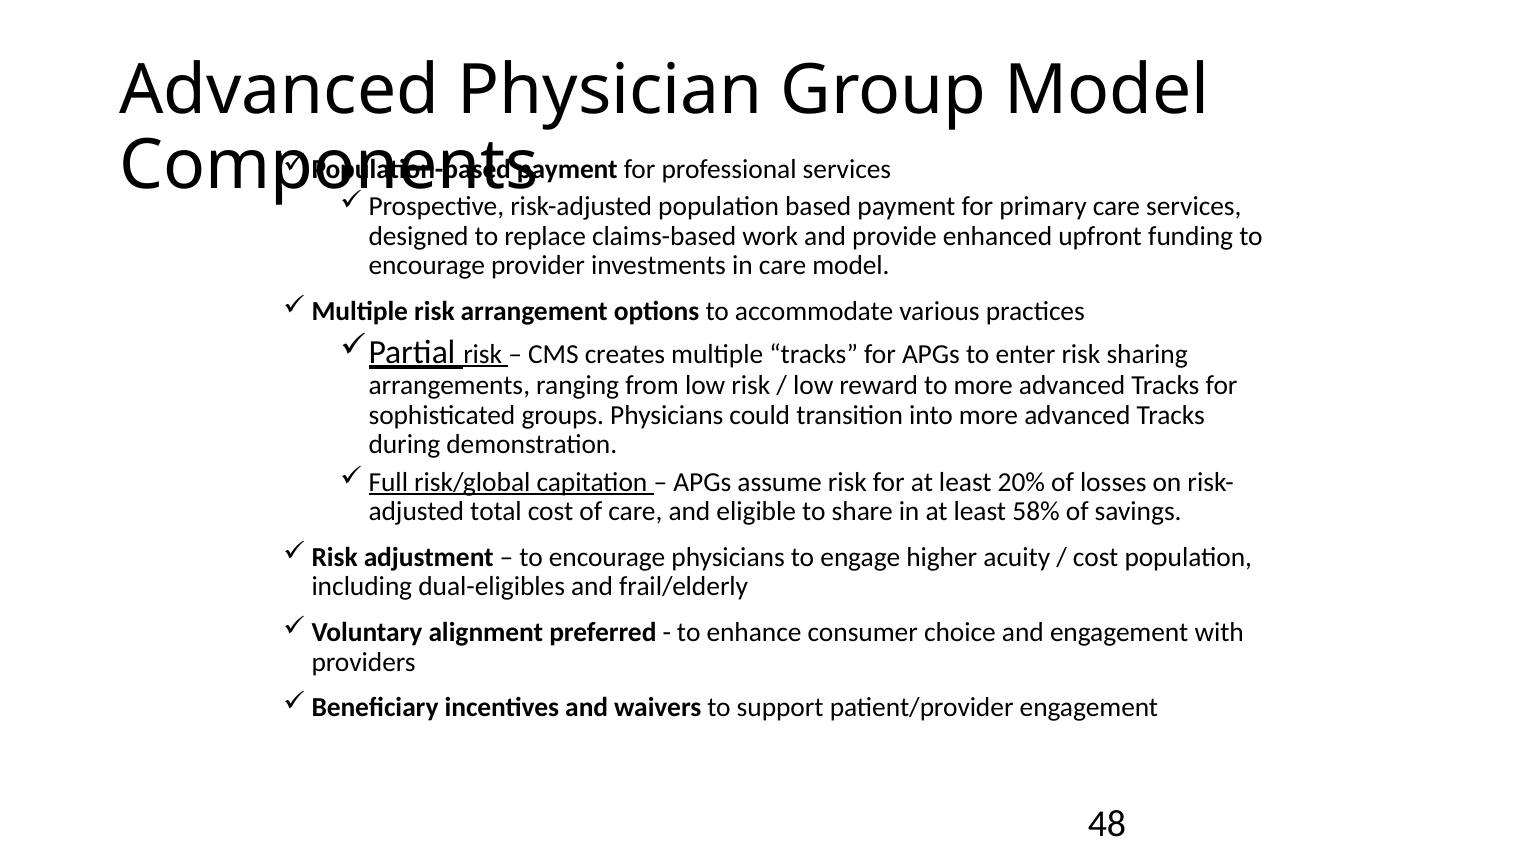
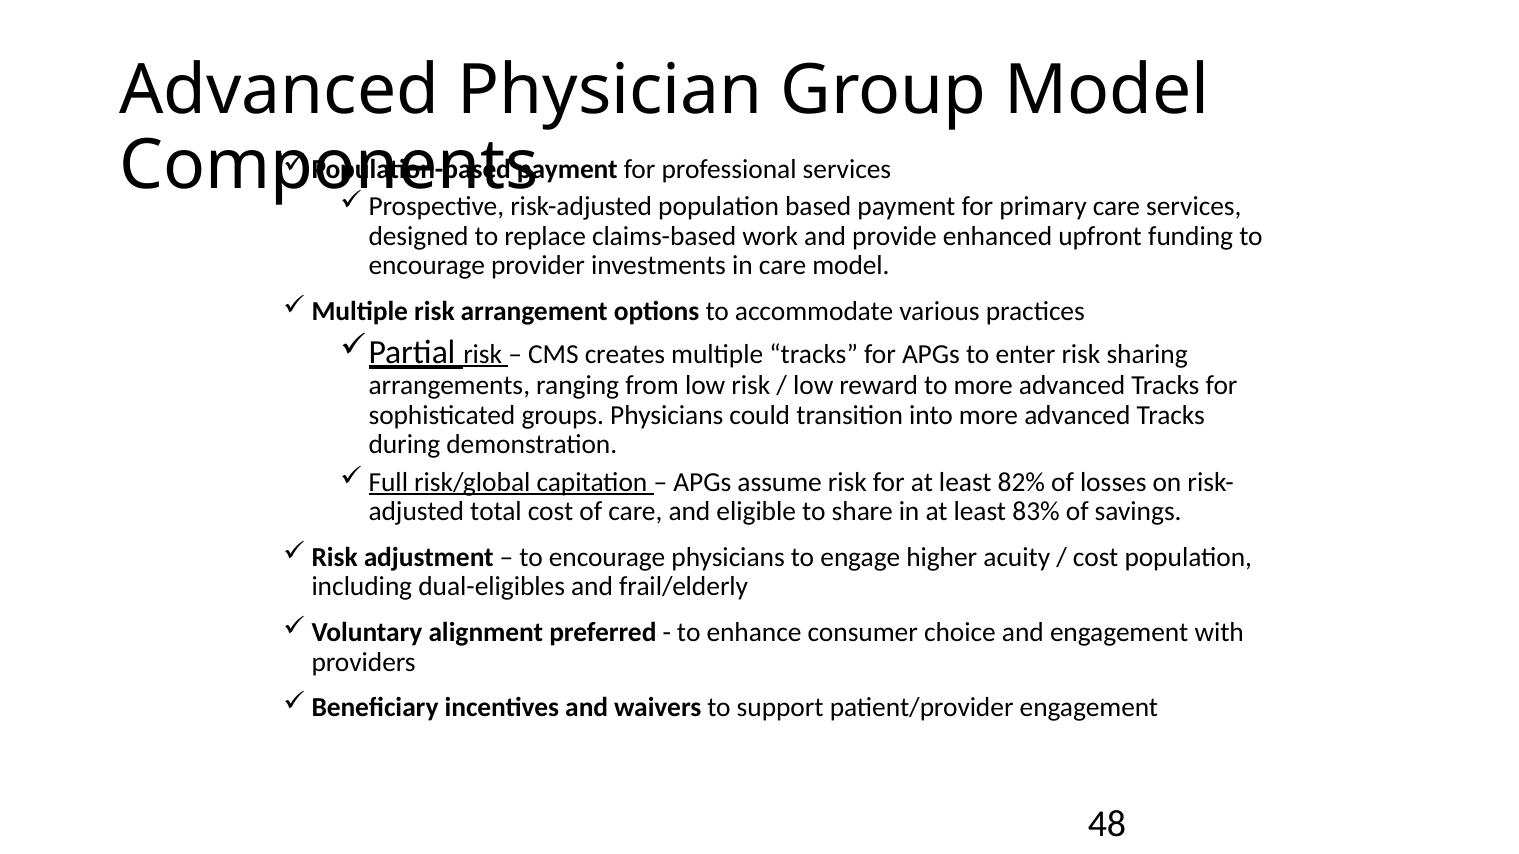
20%: 20% -> 82%
58%: 58% -> 83%
